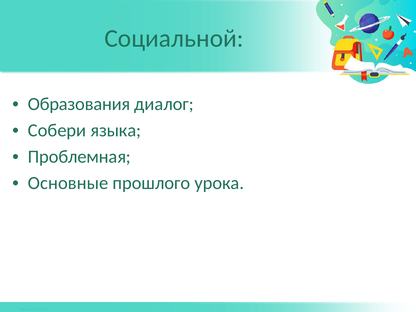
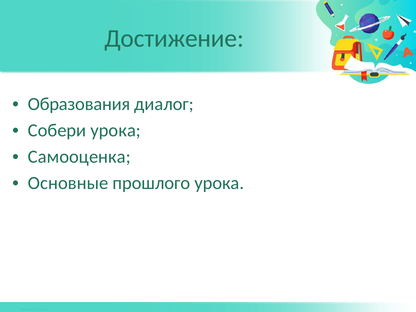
Социальной: Социальной -> Достижение
Собери языка: языка -> урока
Проблемная: Проблемная -> Самооценка
